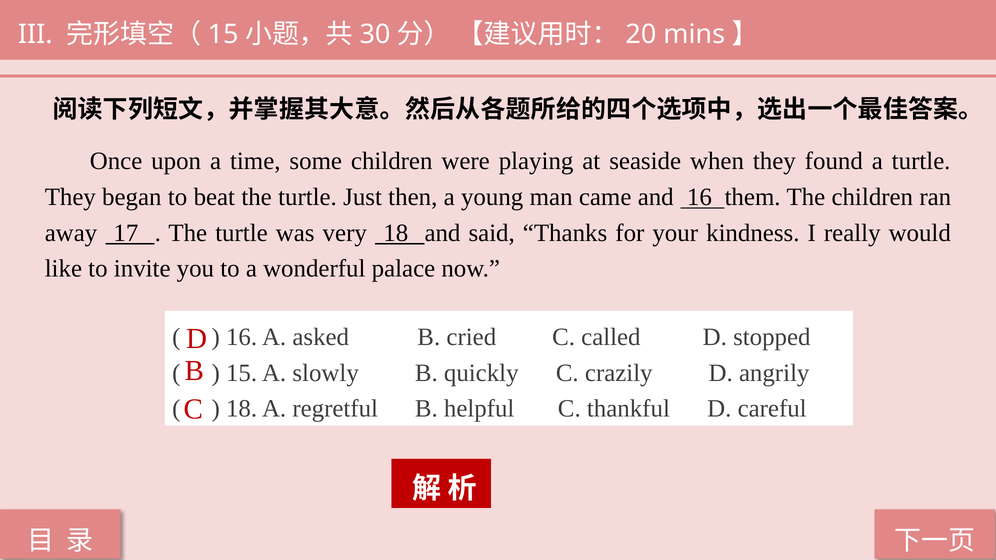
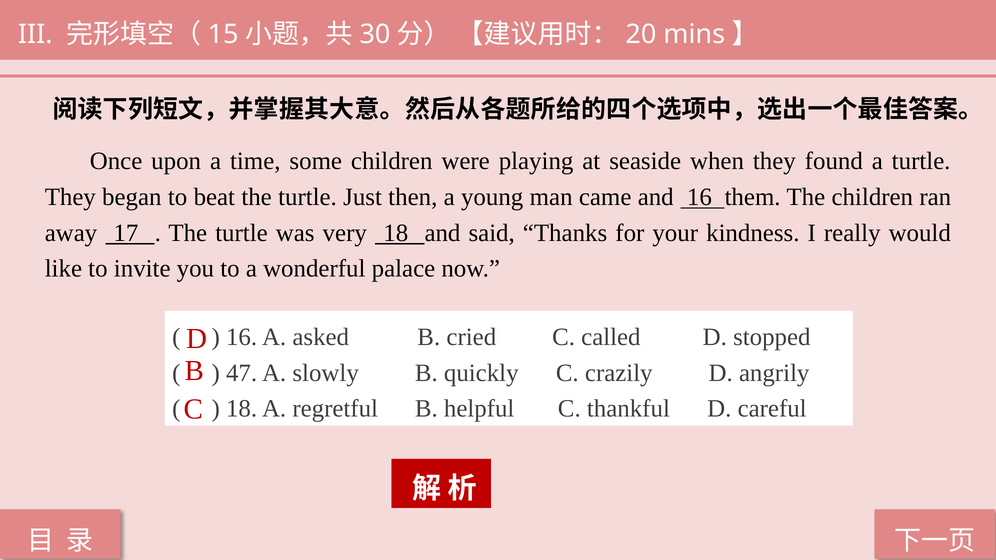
15 at (242, 373): 15 -> 47
